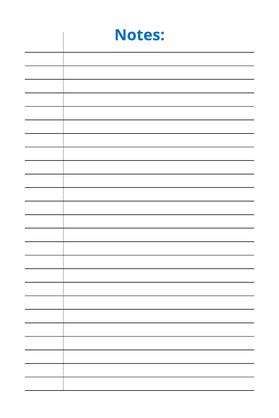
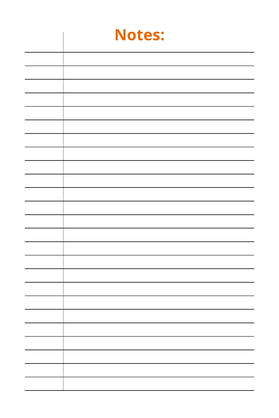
Notes colour: blue -> orange
